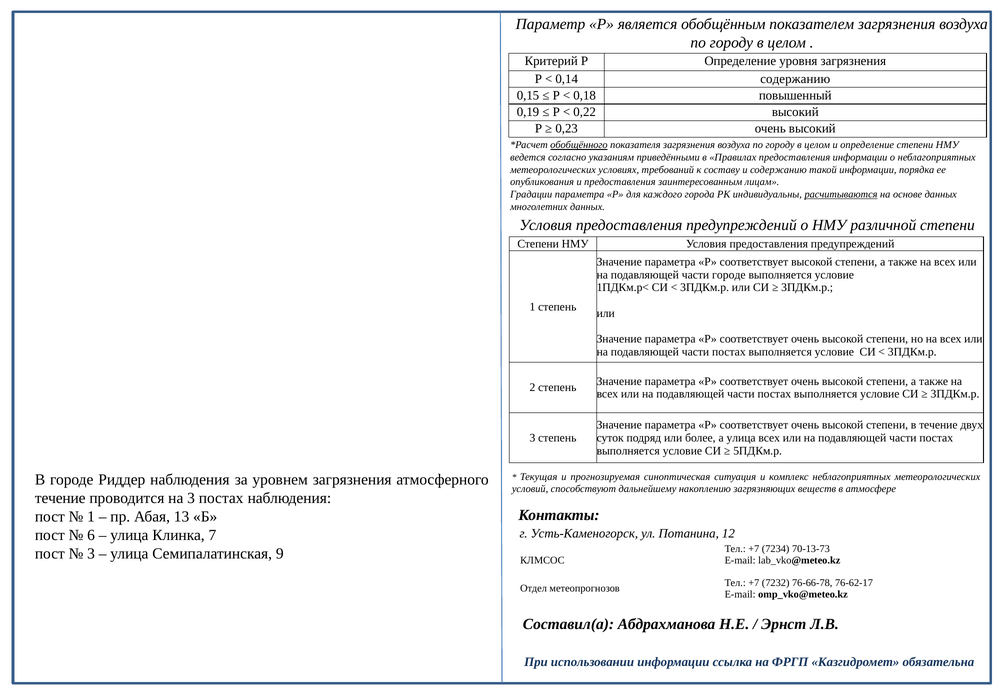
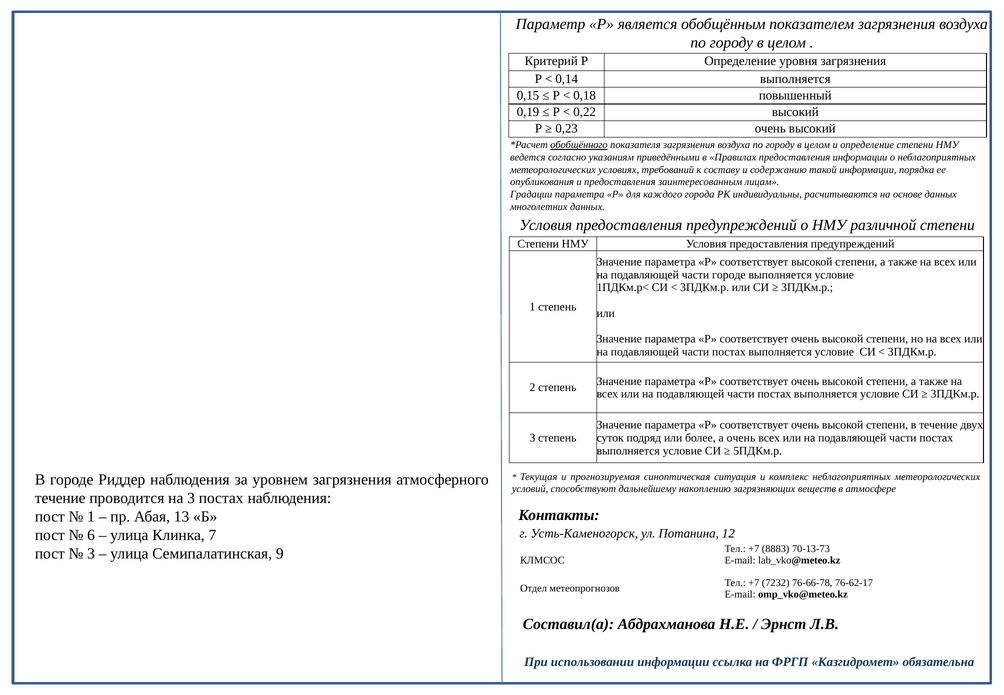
0,14 содержанию: содержанию -> выполняется
расчитываются underline: present -> none
а улица: улица -> очень
7234: 7234 -> 8883
